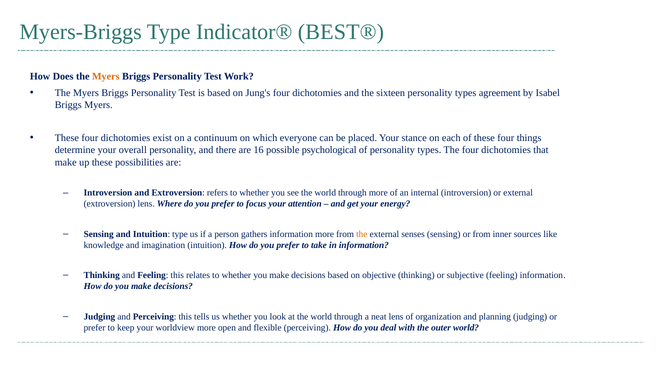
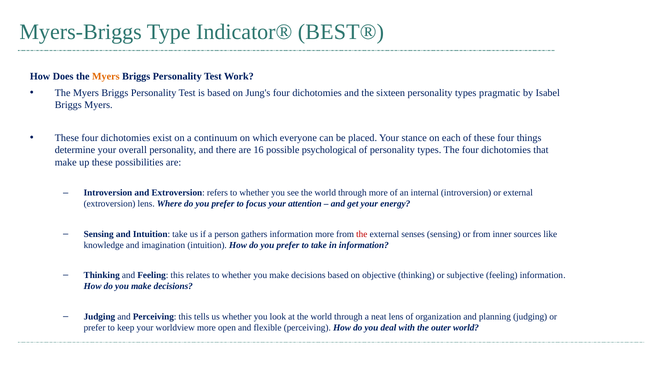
agreement: agreement -> pragmatic
Intuition type: type -> take
the at (362, 234) colour: orange -> red
